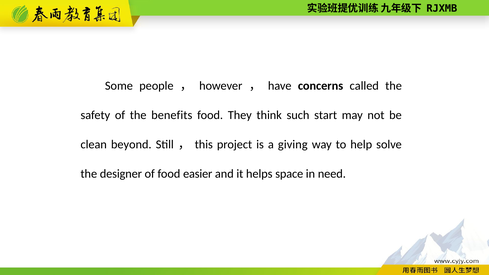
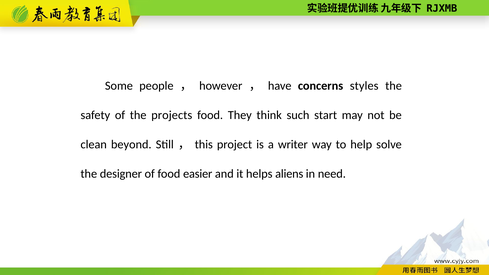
called: called -> styles
benefits: benefits -> projects
giving: giving -> writer
space: space -> aliens
